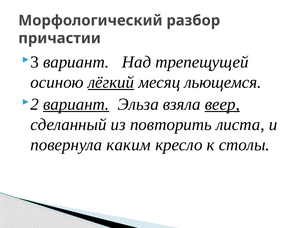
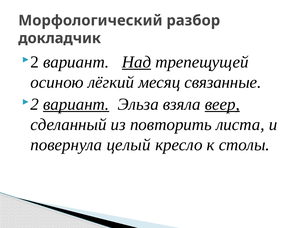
причастии: причастии -> докладчик
3 at (35, 62): 3 -> 2
Над underline: none -> present
лёгкий underline: present -> none
льющемся: льющемся -> связанные
каким: каким -> целый
